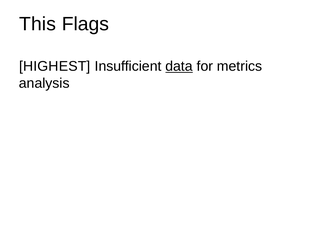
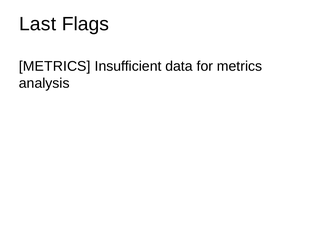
This: This -> Last
HIGHEST at (55, 66): HIGHEST -> METRICS
data underline: present -> none
